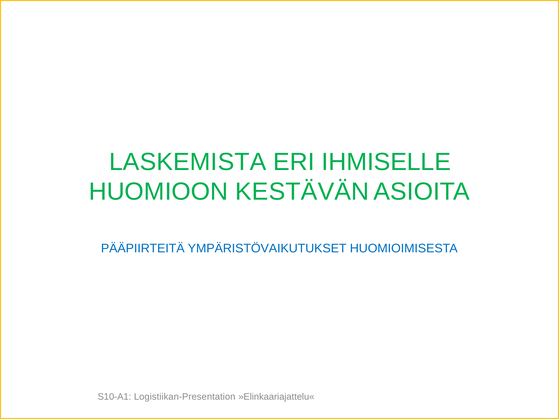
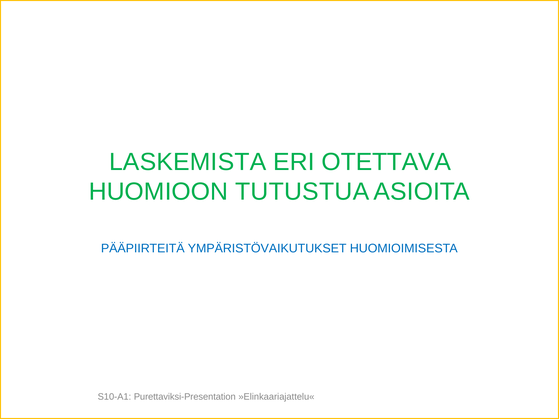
IHMISELLE: IHMISELLE -> OTETTAVA
KESTÄVÄN: KESTÄVÄN -> TUTUSTUA
Logistiikan-Presentation: Logistiikan-Presentation -> Purettaviksi-Presentation
